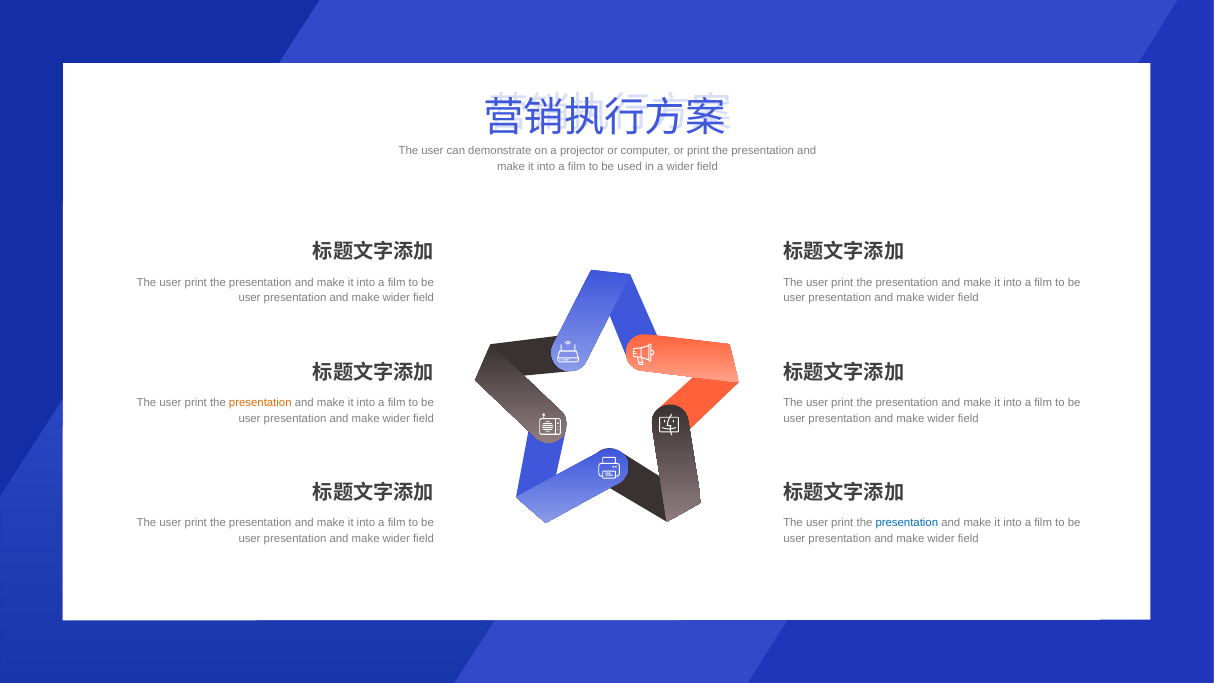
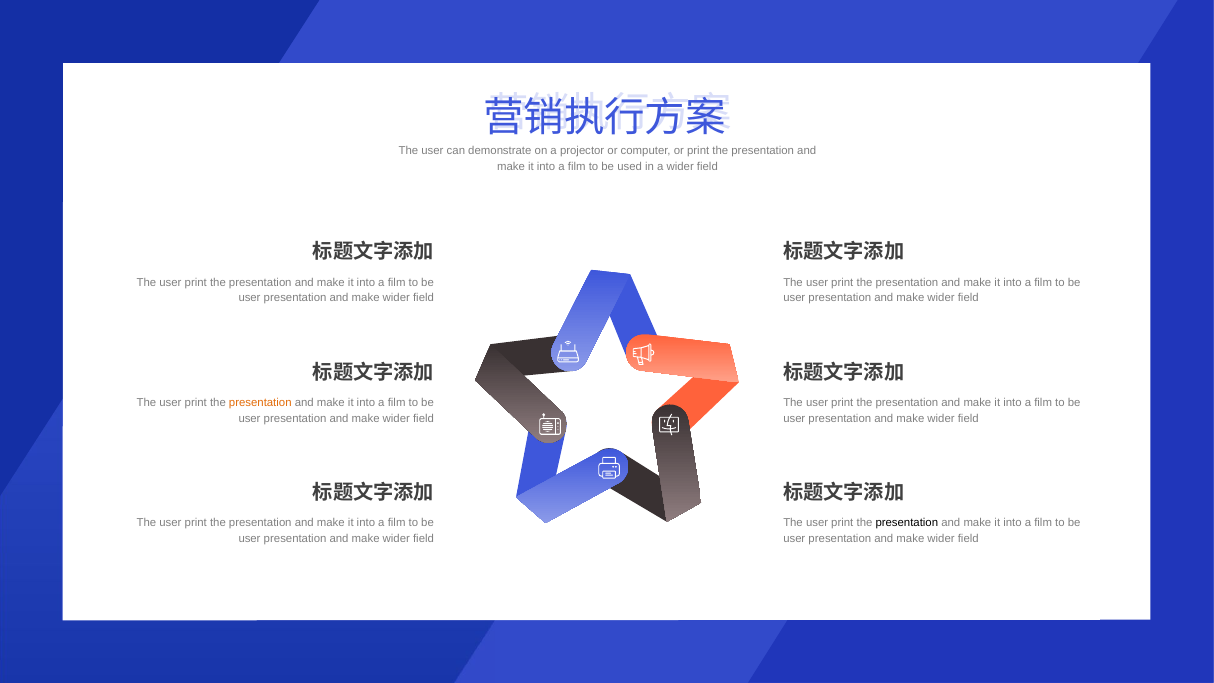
presentation at (907, 523) colour: blue -> black
